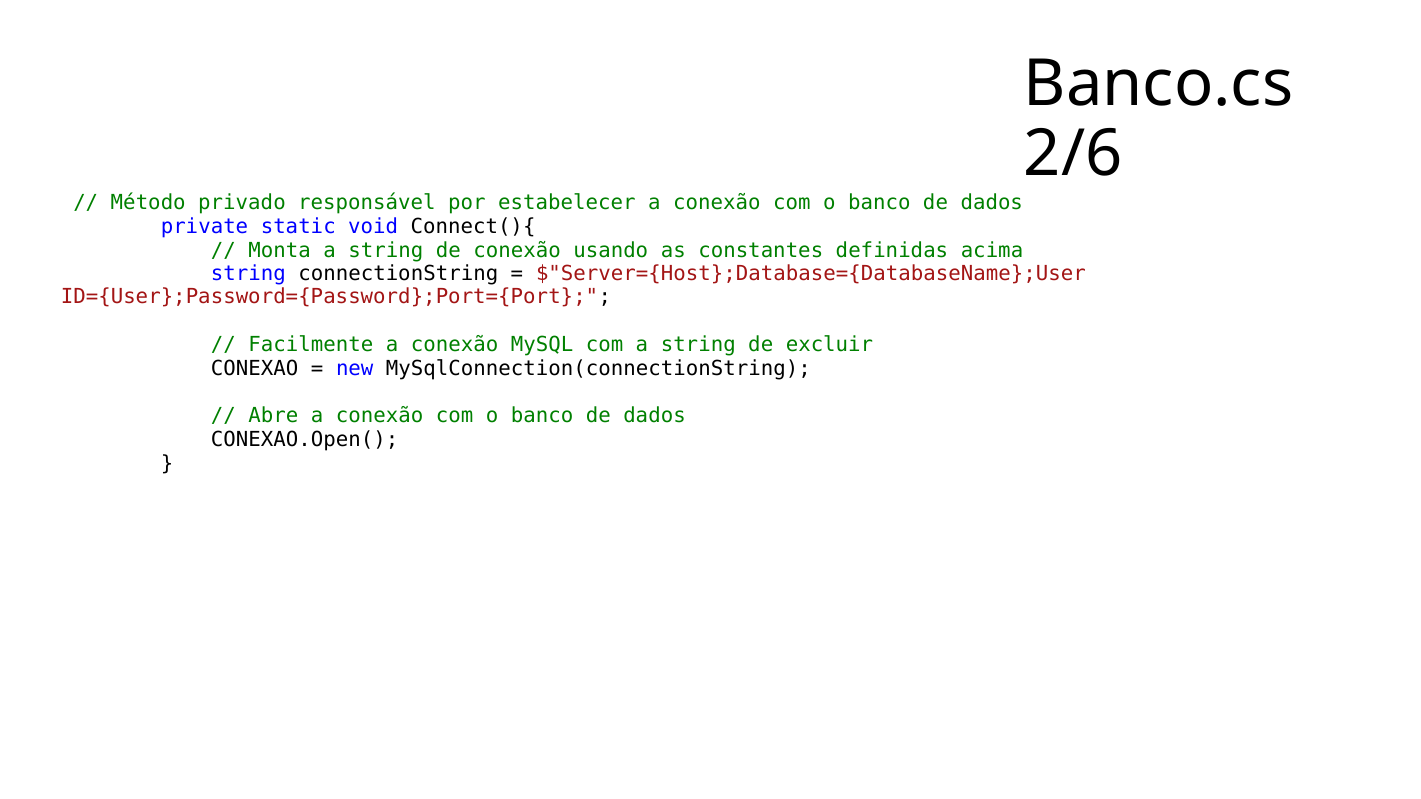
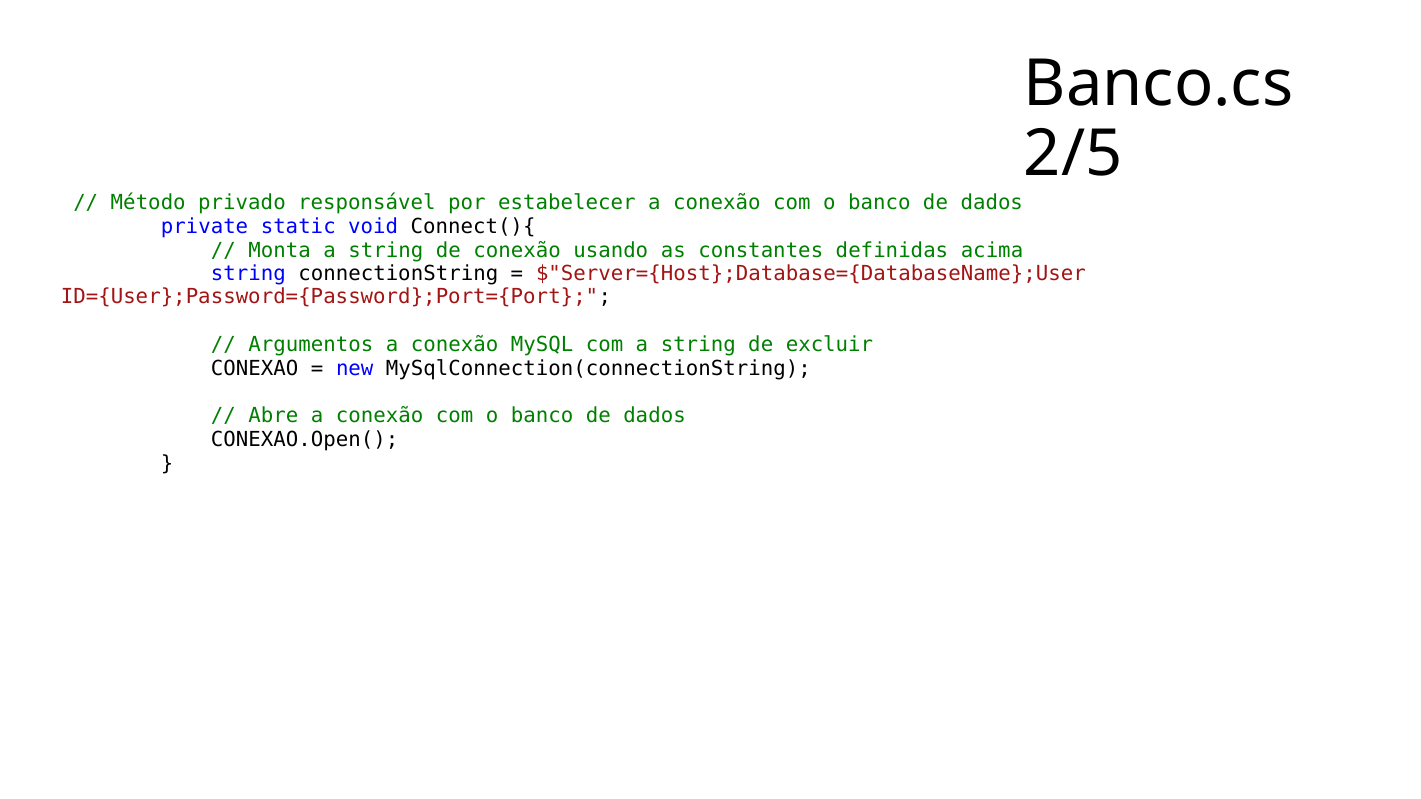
2/6: 2/6 -> 2/5
Facilmente: Facilmente -> Argumentos
